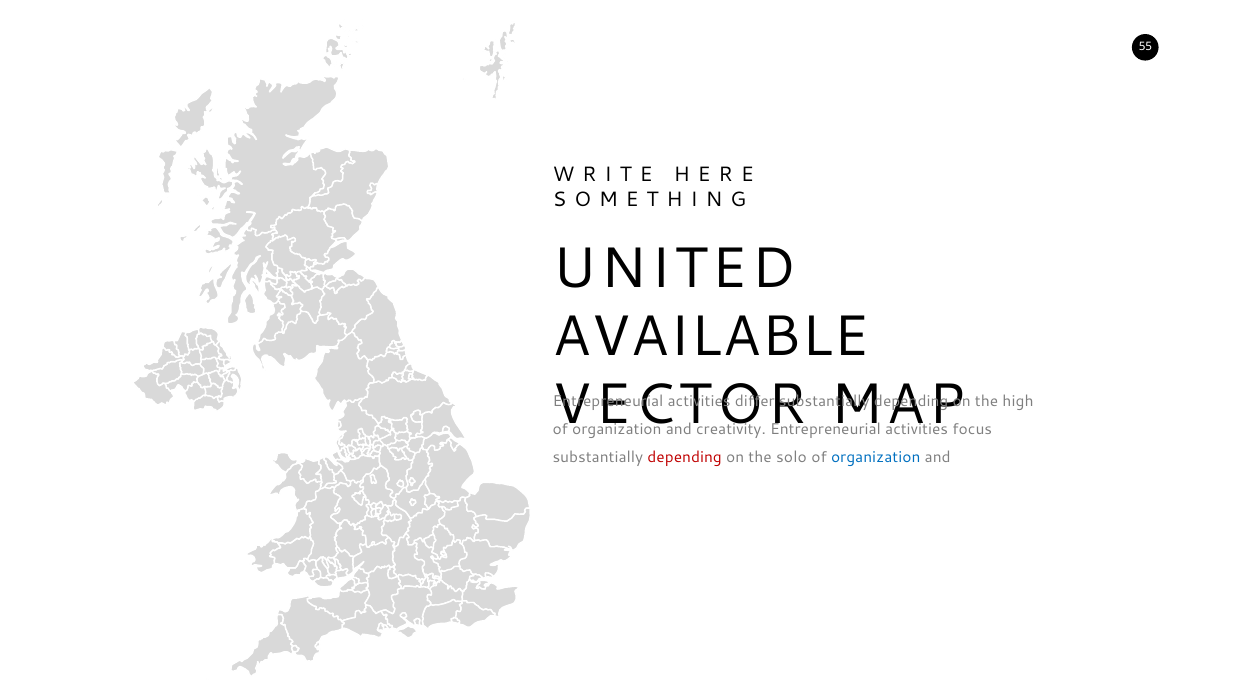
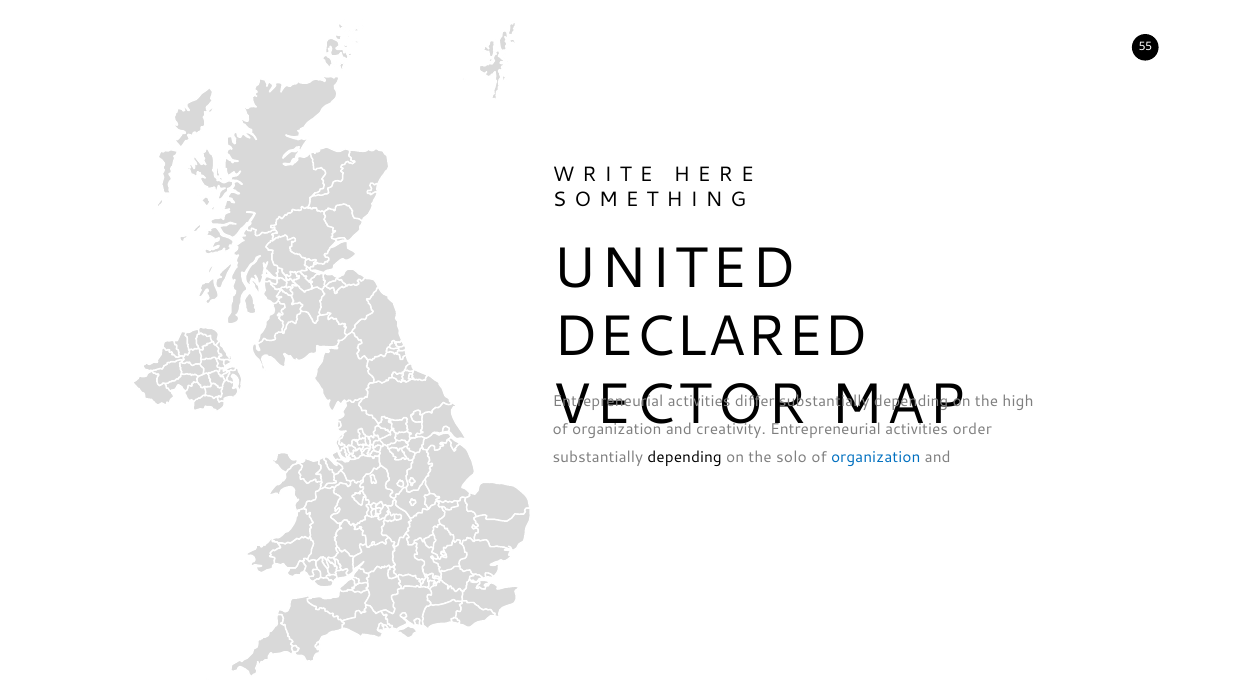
AVAILABLE: AVAILABLE -> DECLARED
focus: focus -> order
depending at (685, 458) colour: red -> black
